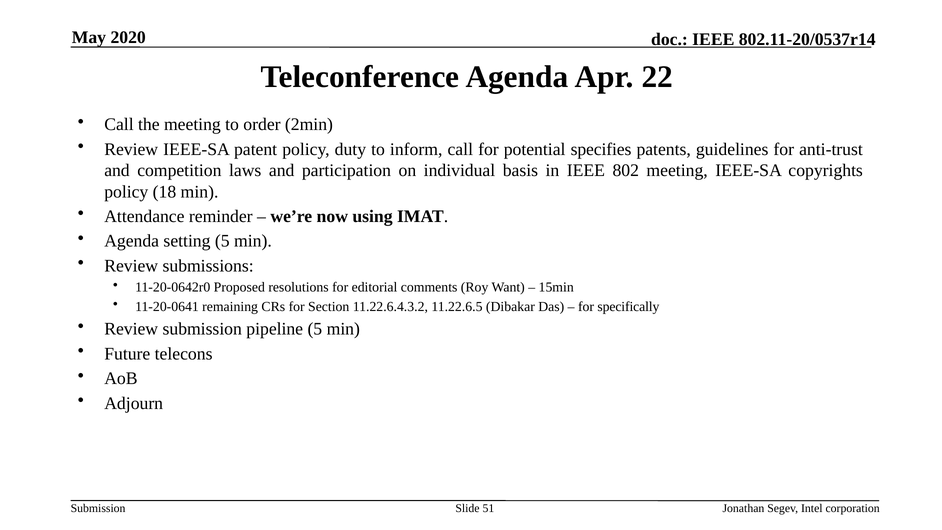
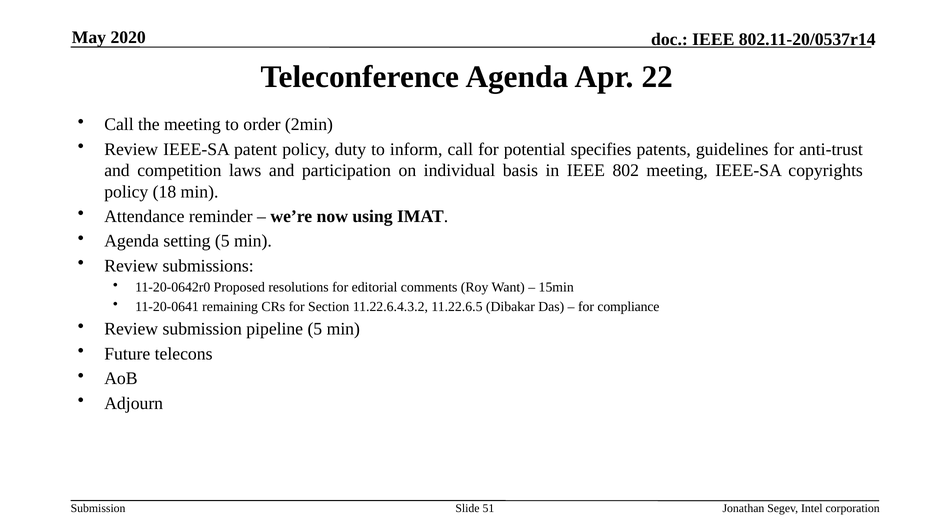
specifically: specifically -> compliance
